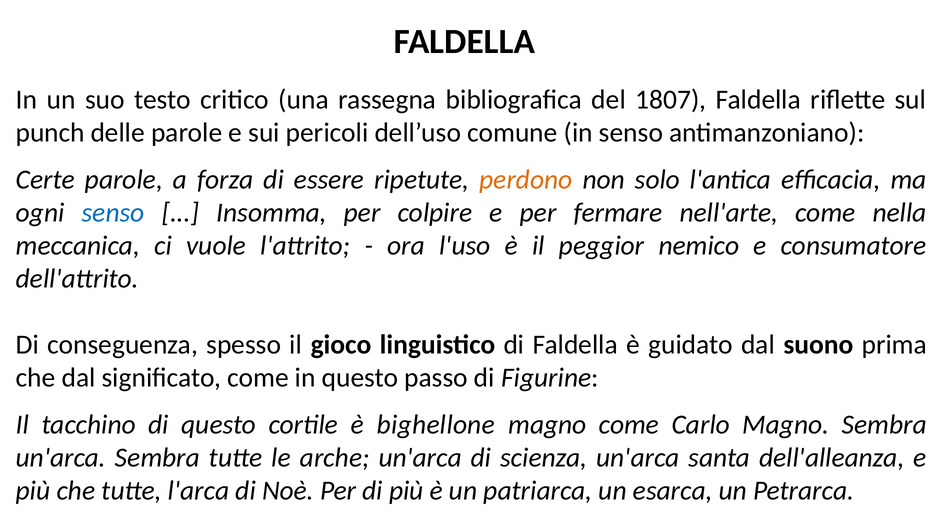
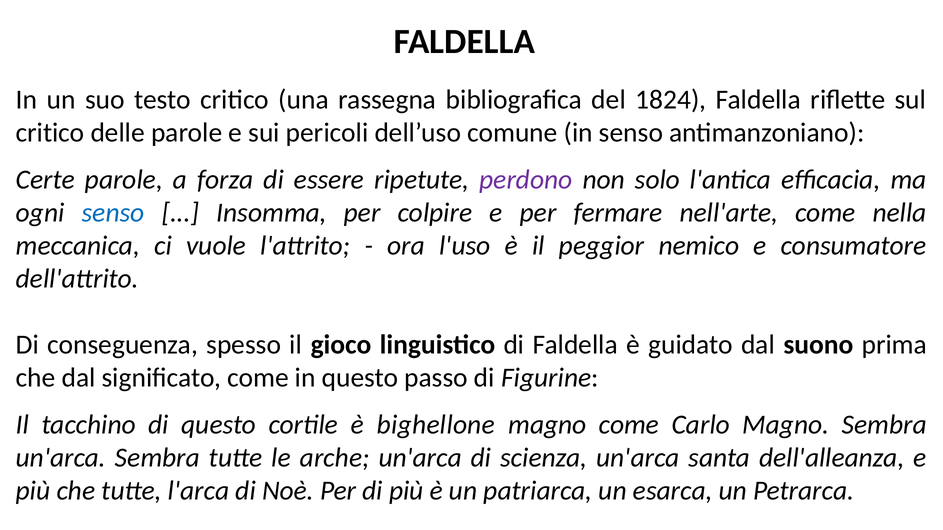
1807: 1807 -> 1824
punch at (50, 133): punch -> critico
perdono colour: orange -> purple
